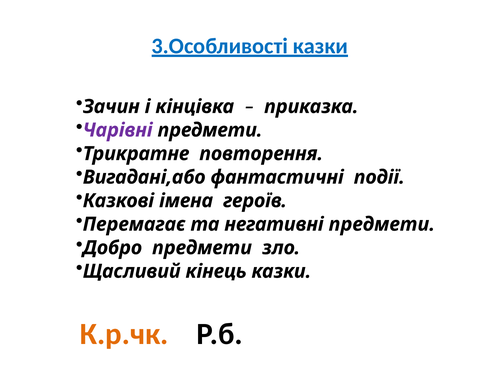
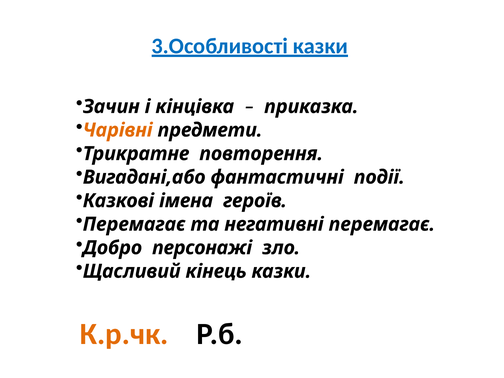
Чарівні colour: purple -> orange
негативні предмети: предмети -> перемагає
Добро предмети: предмети -> персонажі
